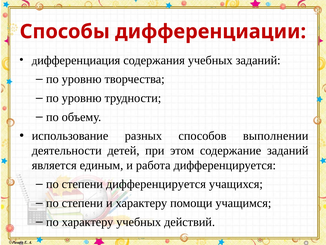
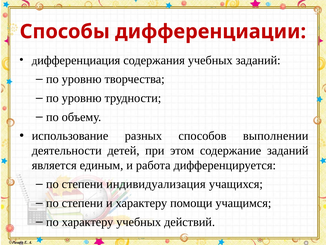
степени дифференцируется: дифференцируется -> индивидуализация
